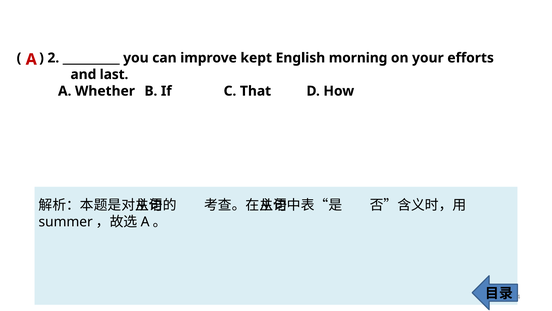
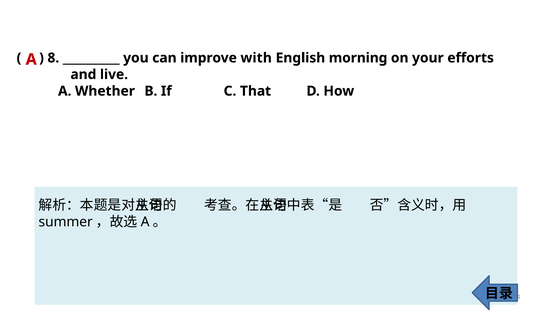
2: 2 -> 8
kept: kept -> with
last: last -> live
